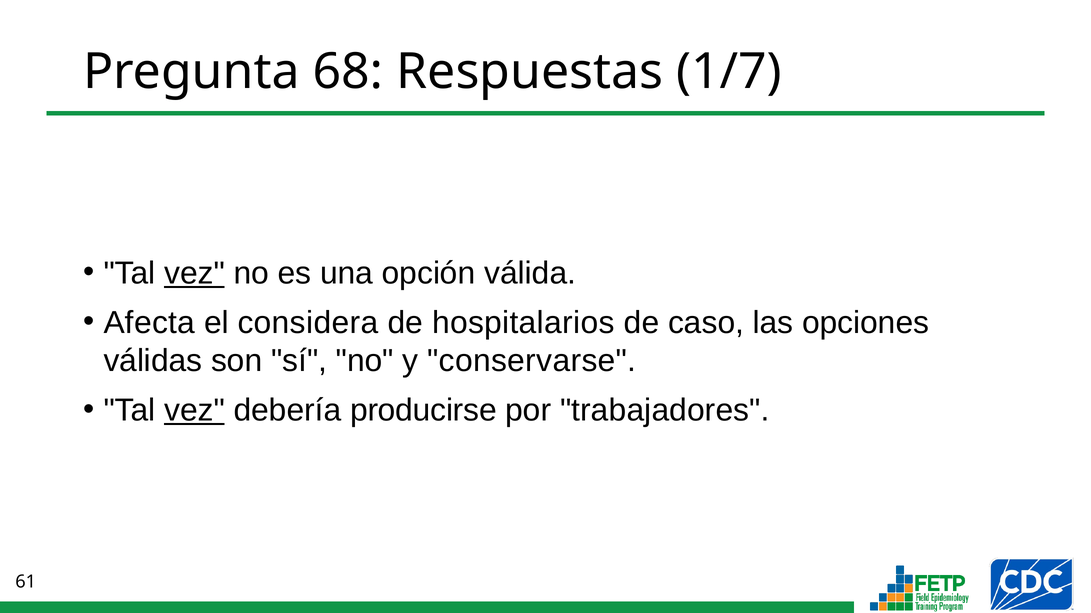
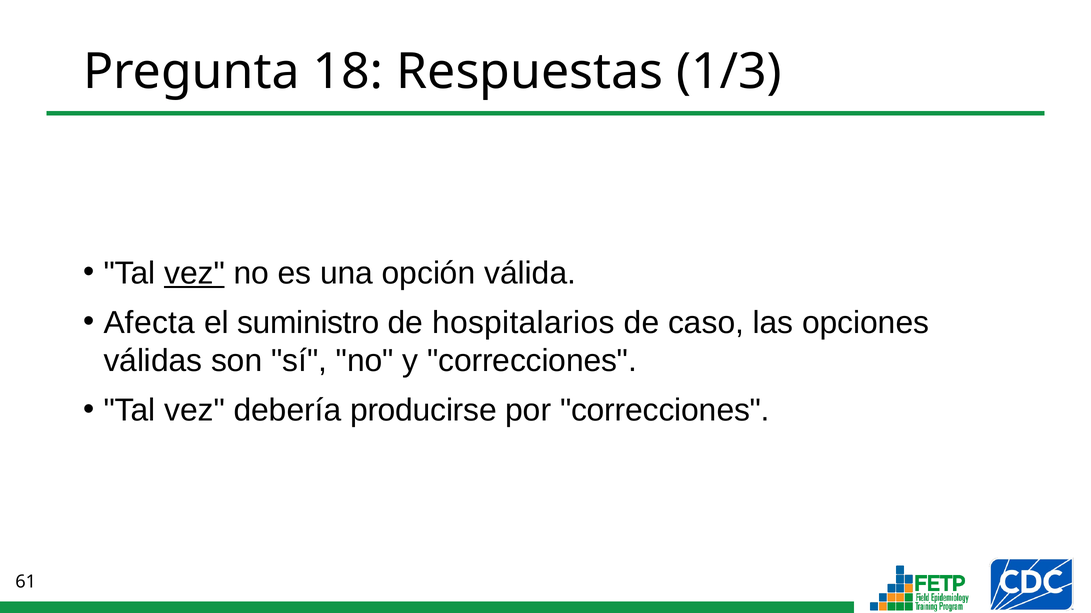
68: 68 -> 18
1/7: 1/7 -> 1/3
considera: considera -> suministro
y conservarse: conservarse -> correcciones
vez at (194, 411) underline: present -> none
por trabajadores: trabajadores -> correcciones
